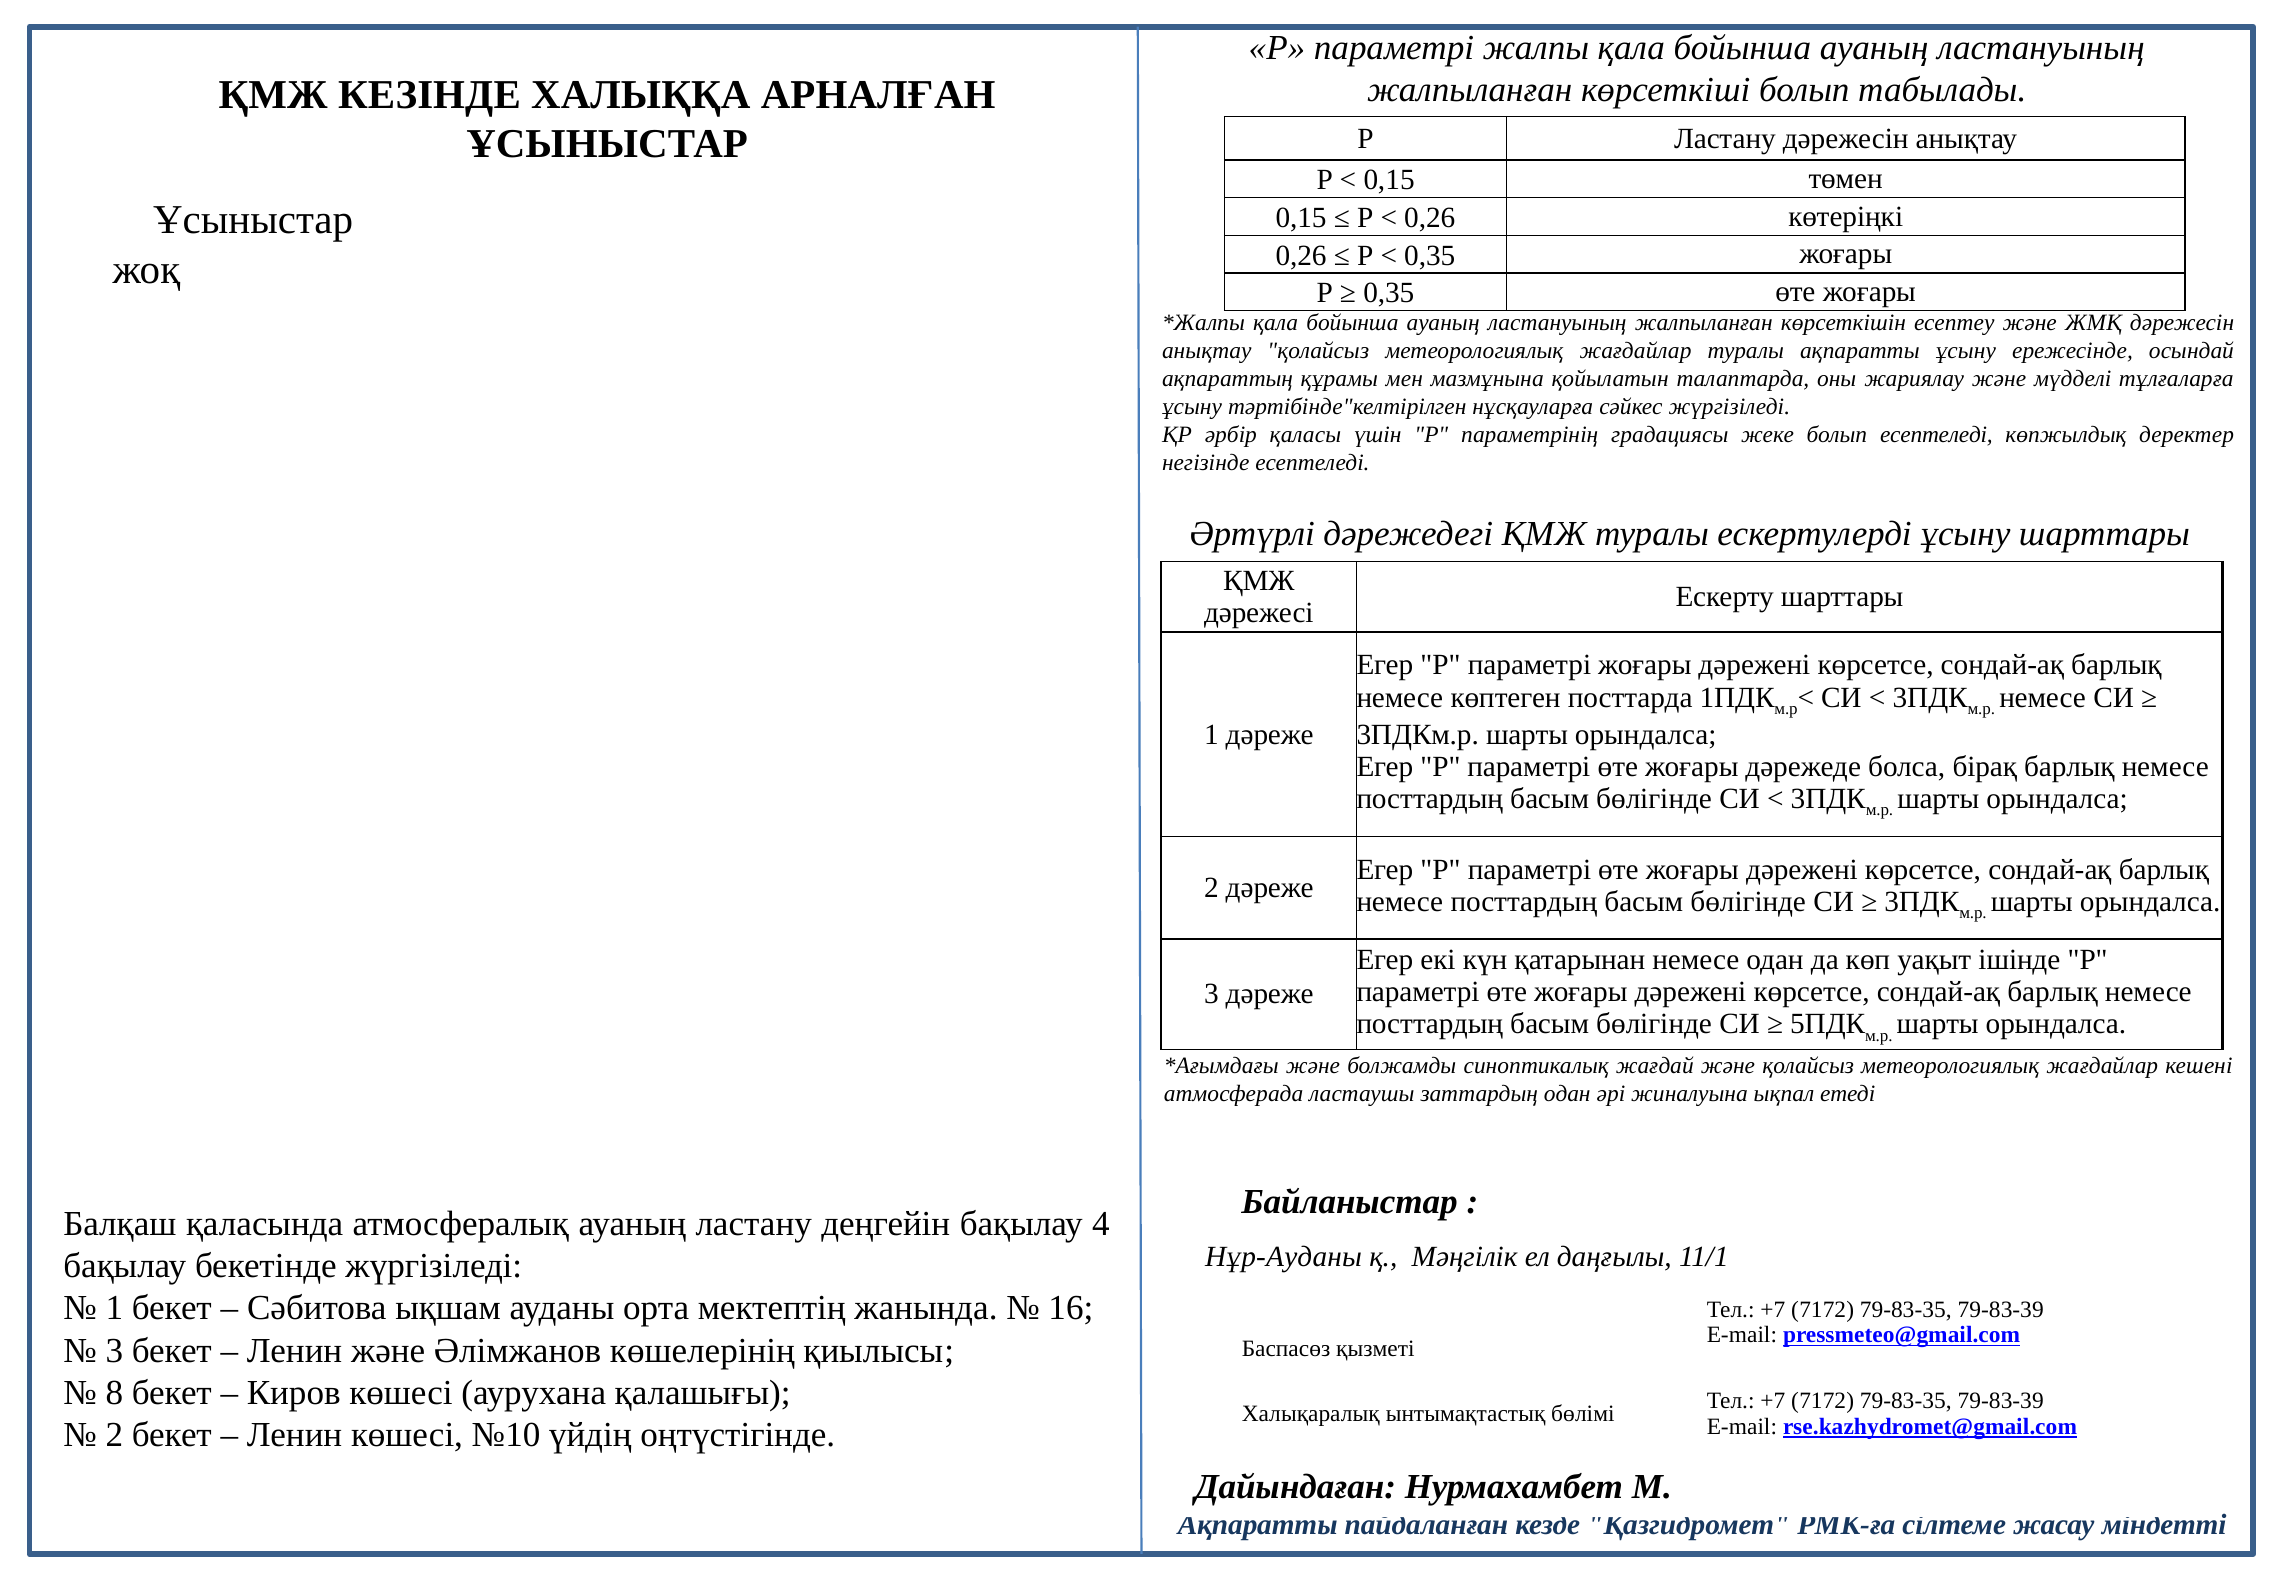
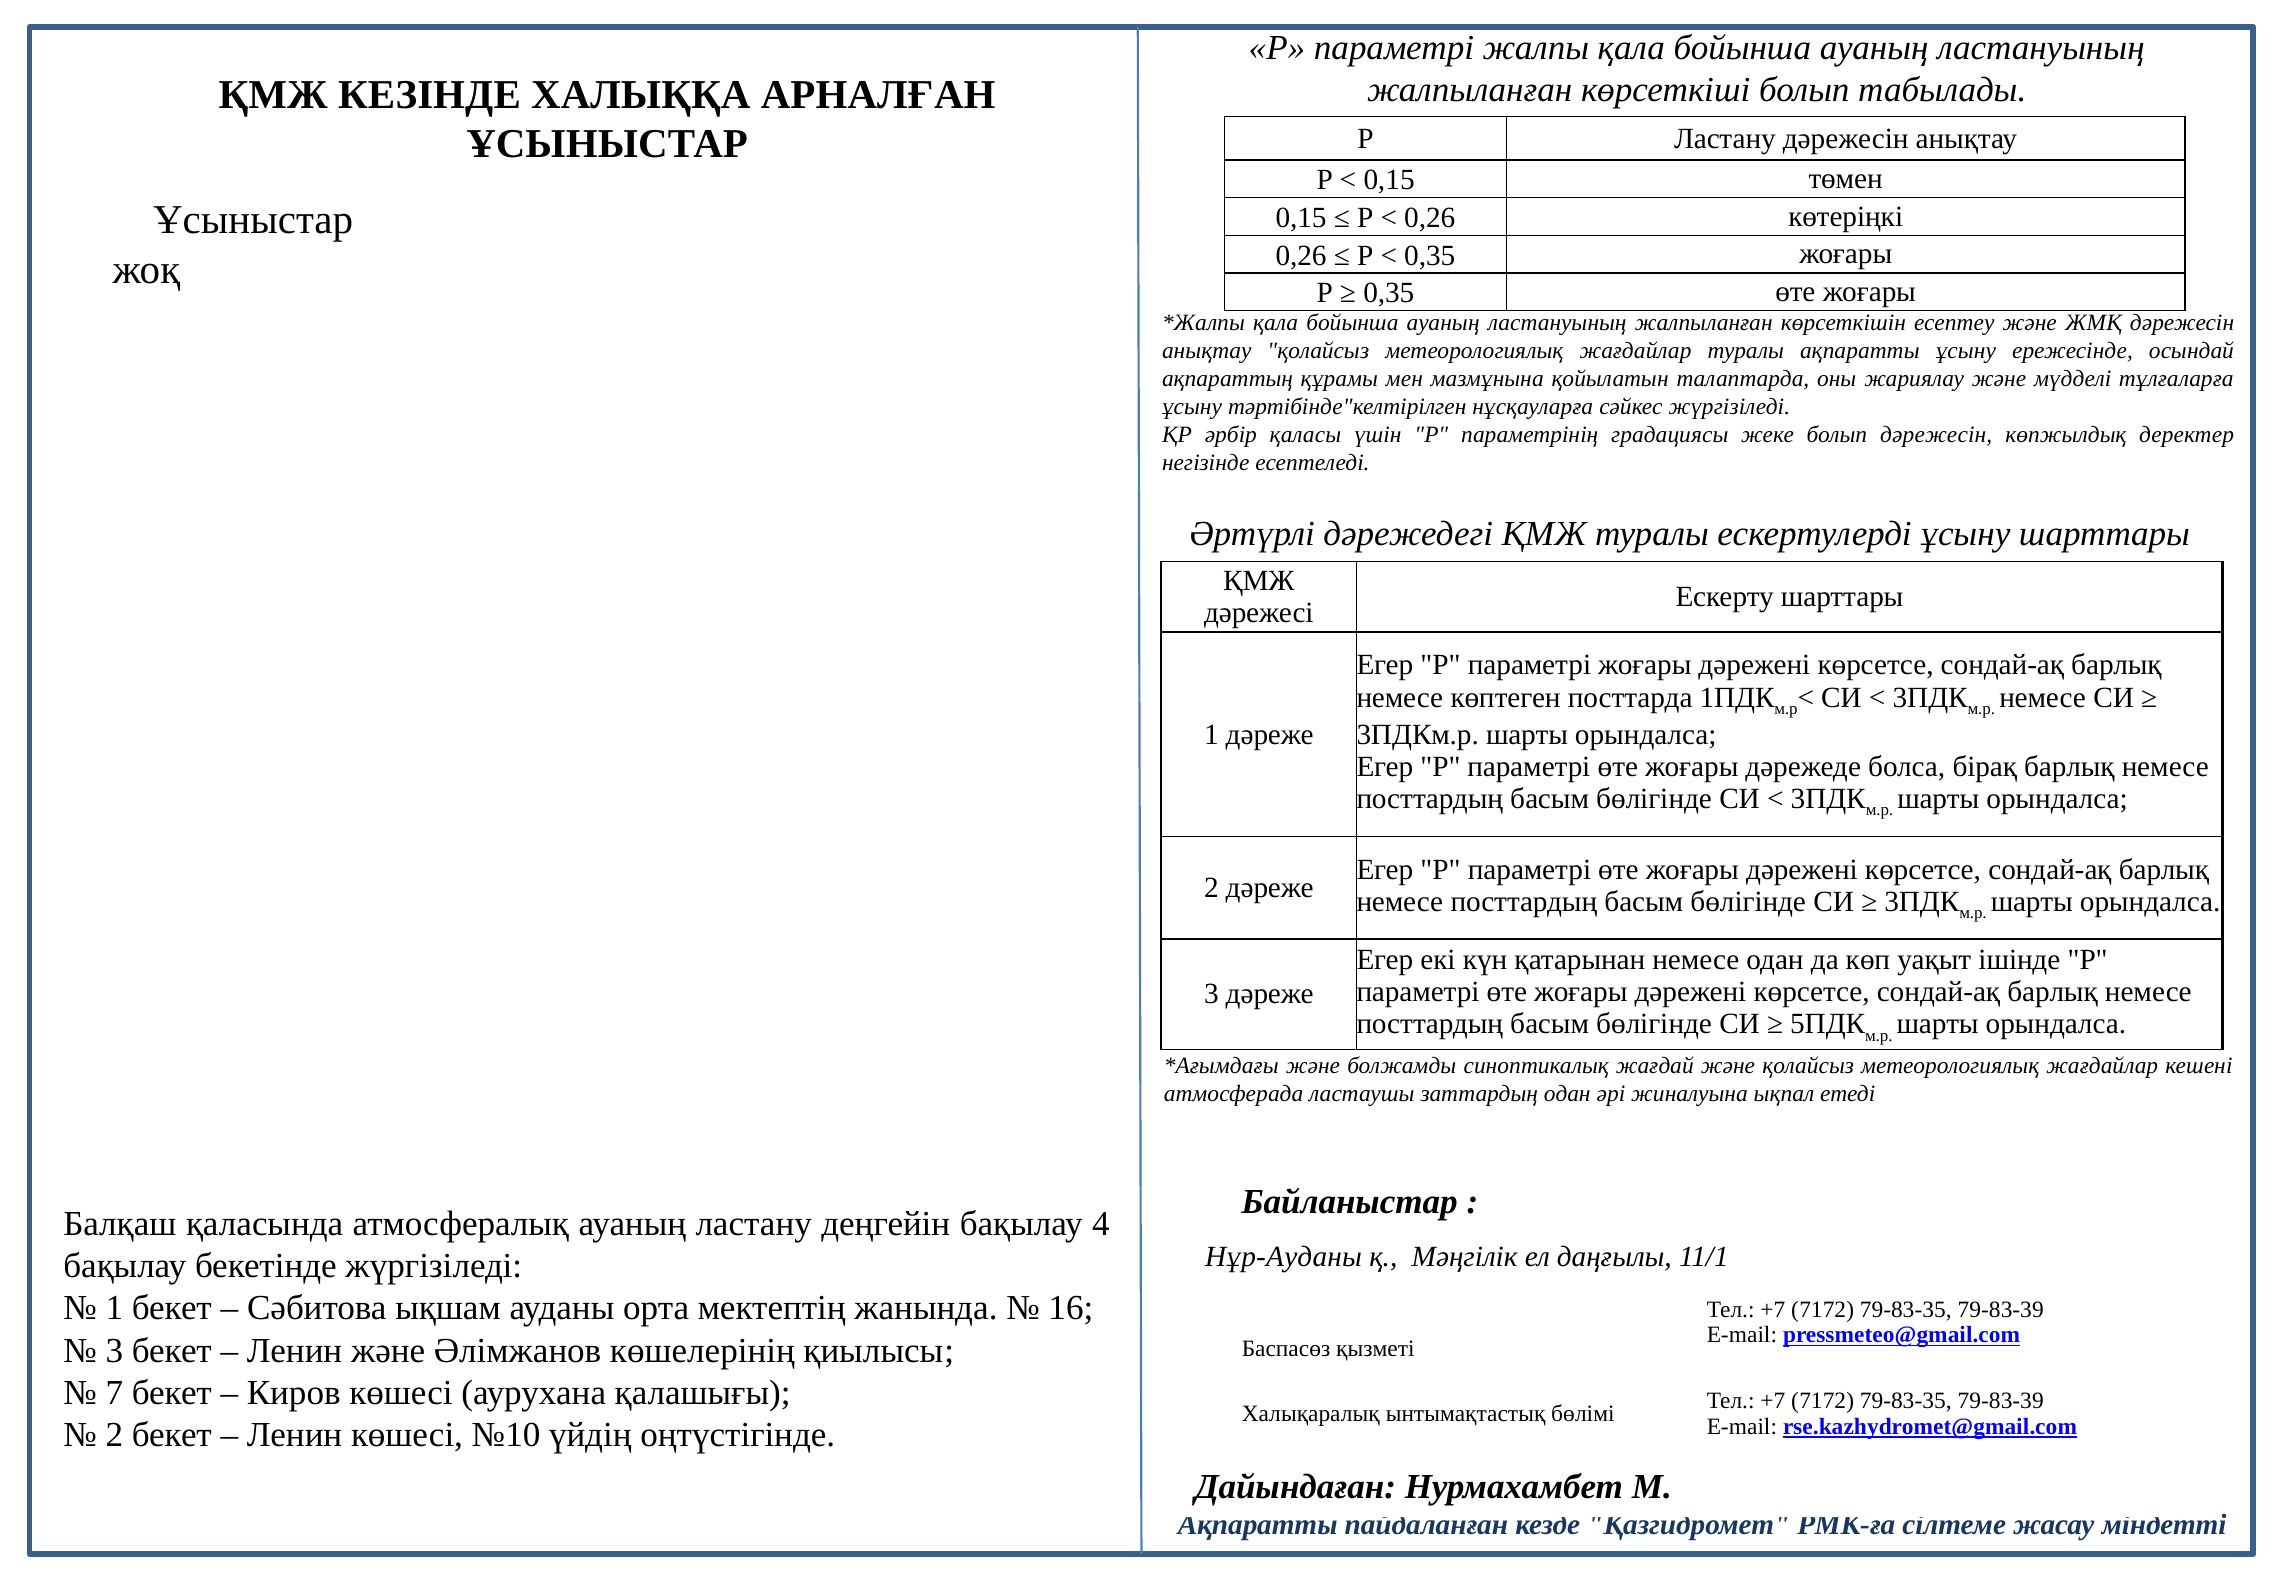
болып есептеледі: есептеледі -> дәрежесін
8: 8 -> 7
